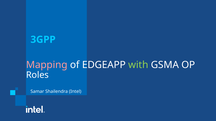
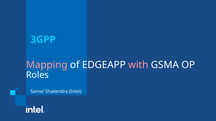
with colour: light green -> pink
